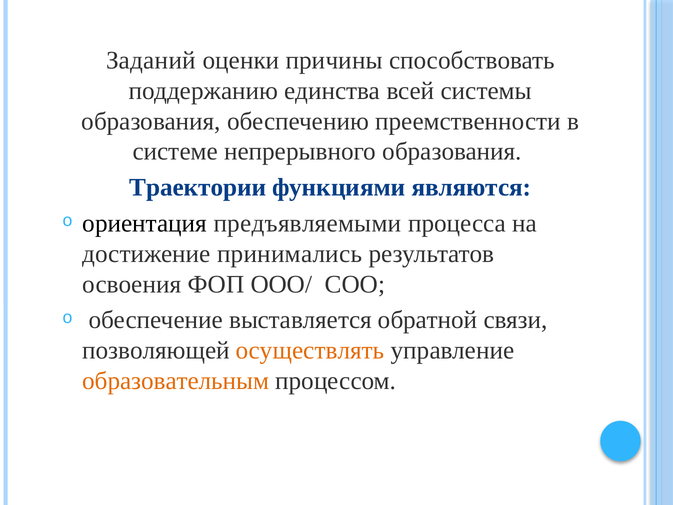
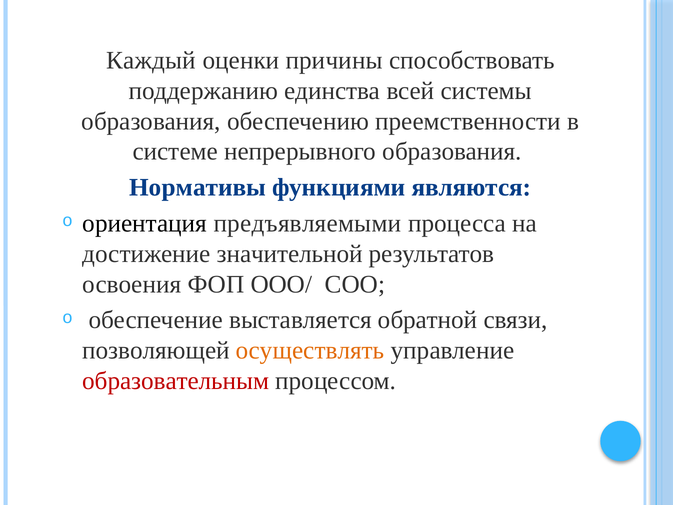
Заданий: Заданий -> Каждый
Траектории: Траектории -> Нормативы
принимались: принимались -> значительной
образовательным colour: orange -> red
